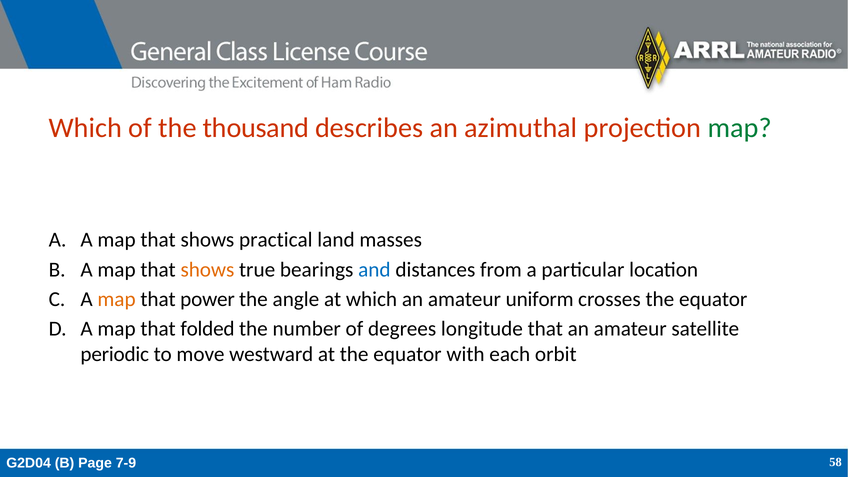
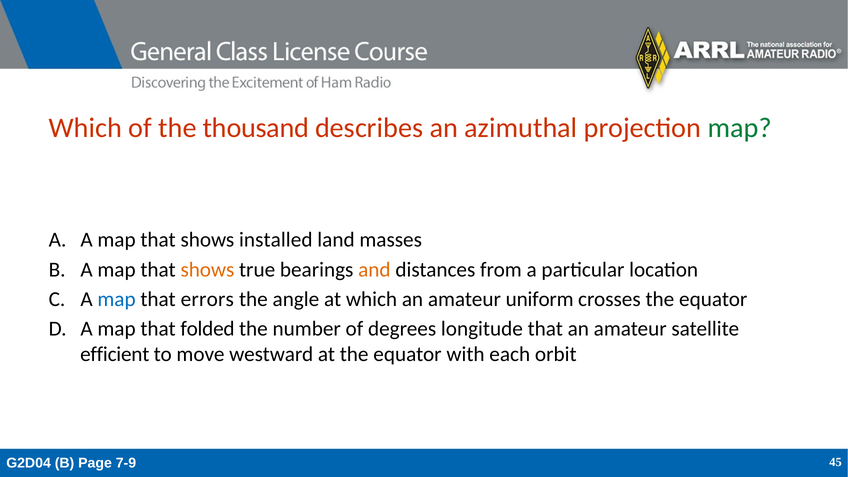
practical: practical -> installed
and colour: blue -> orange
map at (117, 299) colour: orange -> blue
power: power -> errors
periodic: periodic -> efficient
58: 58 -> 45
